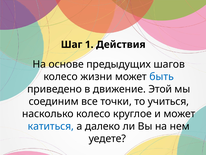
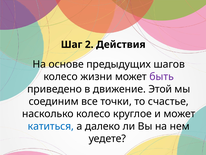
1: 1 -> 2
быть colour: blue -> purple
учиться: учиться -> счастье
